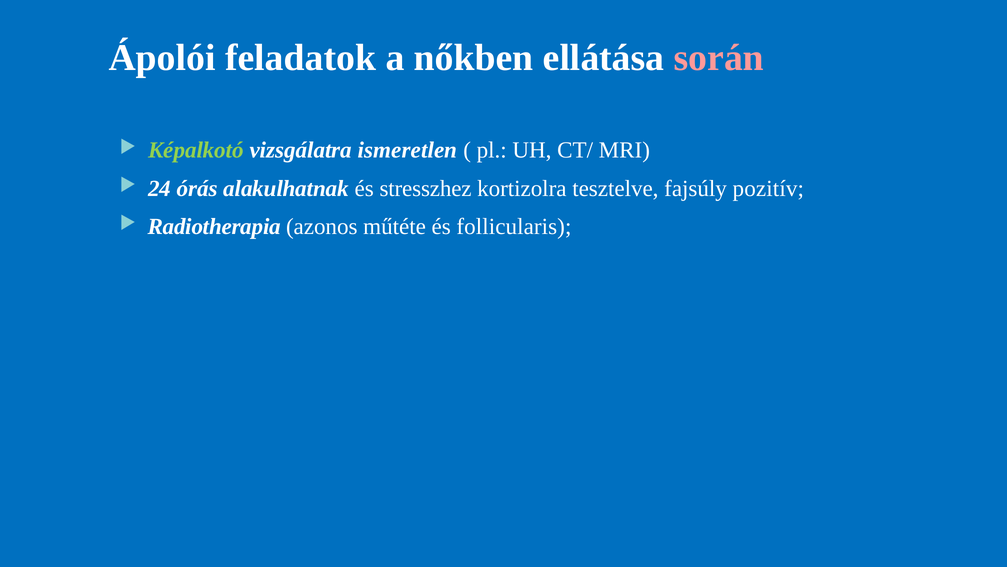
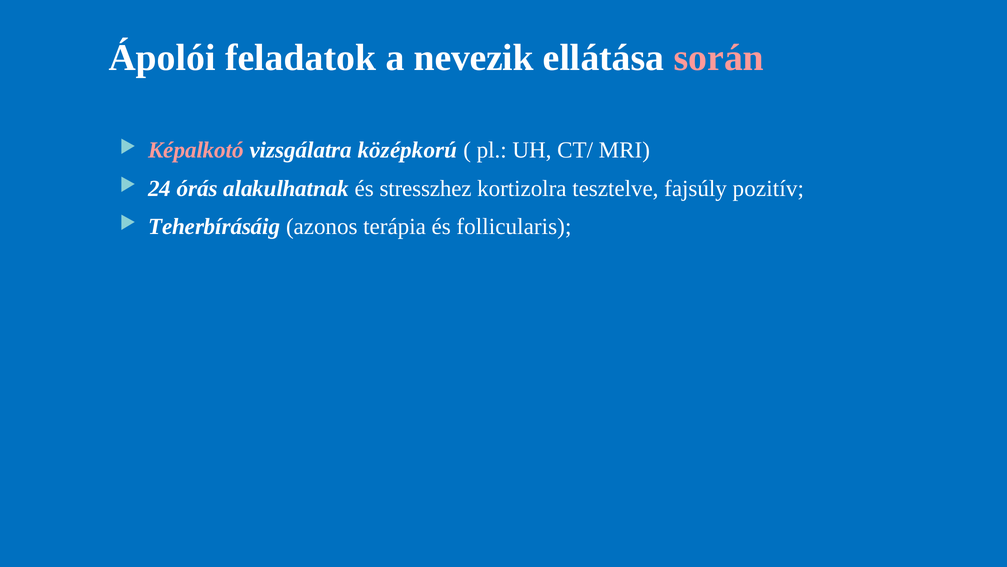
nőkben: nőkben -> nevezik
Képalkotó colour: light green -> pink
ismeretlen: ismeretlen -> középkorú
Radiotherapia: Radiotherapia -> Teherbírásáig
műtéte: műtéte -> terápia
